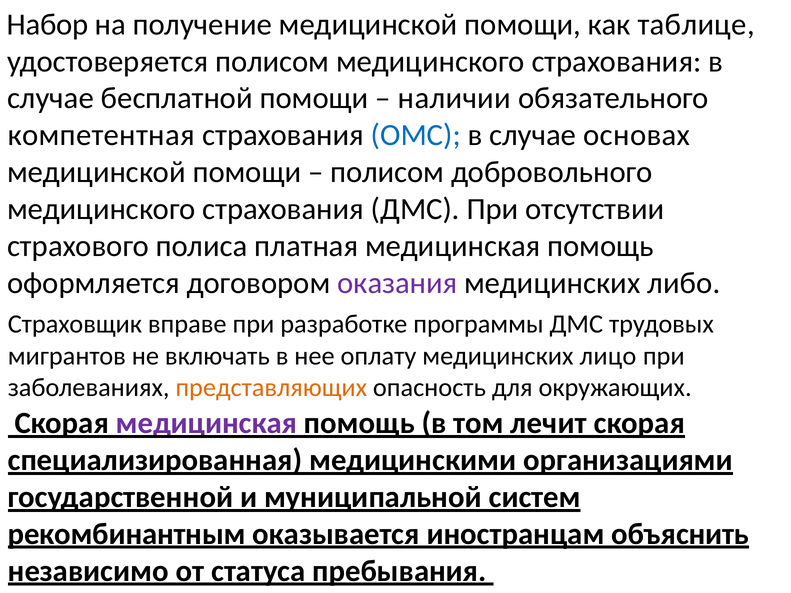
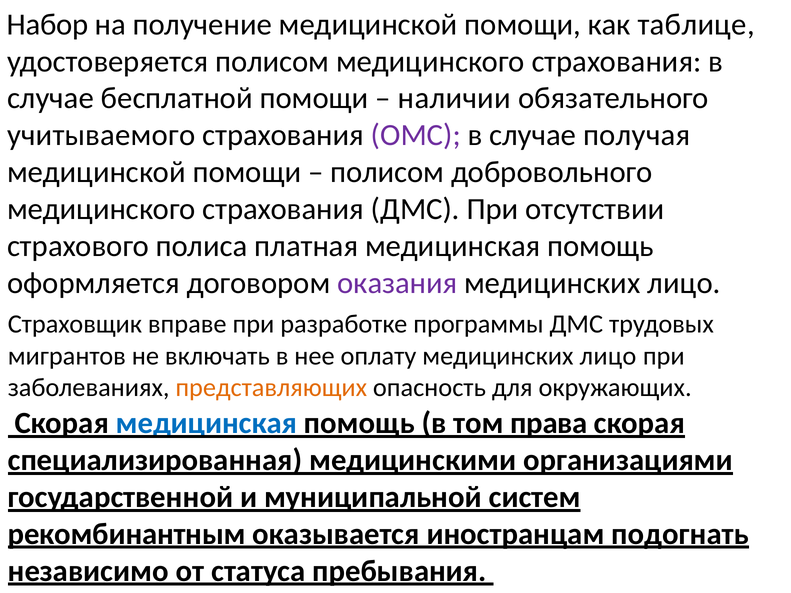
компетентная: компетентная -> учитываемого
ОМС colour: blue -> purple
основах: основах -> получая
либо at (684, 283): либо -> лицо
медицинская at (207, 423) colour: purple -> blue
лечит: лечит -> права
объяснить: объяснить -> подогнать
